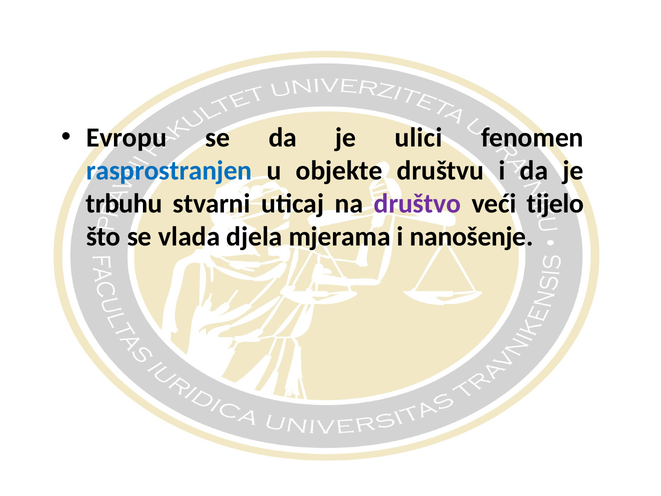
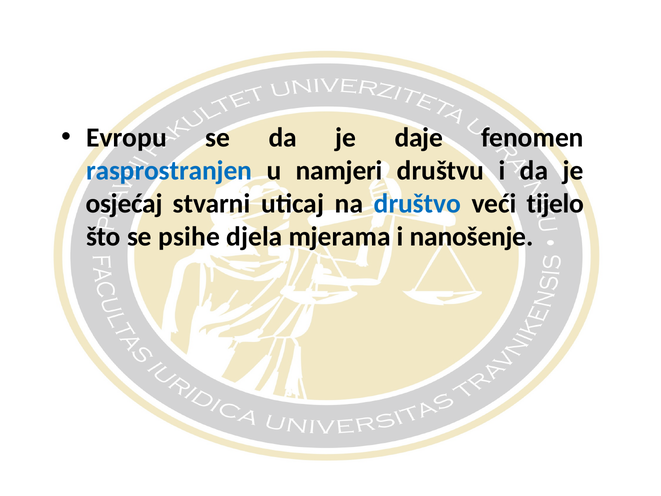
ulici: ulici -> daje
objekte: objekte -> namjeri
trbuhu: trbuhu -> osjećaj
društvo colour: purple -> blue
vlada: vlada -> psihe
